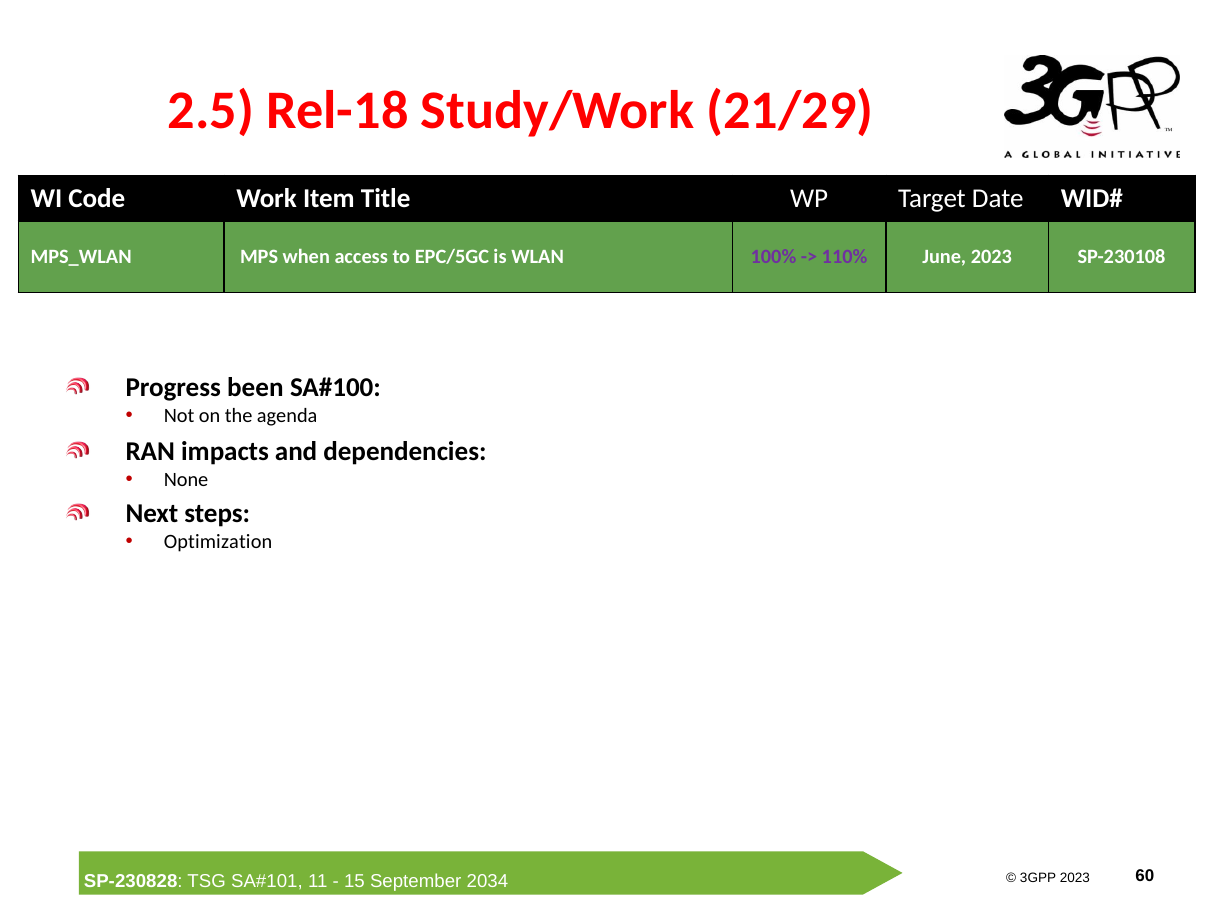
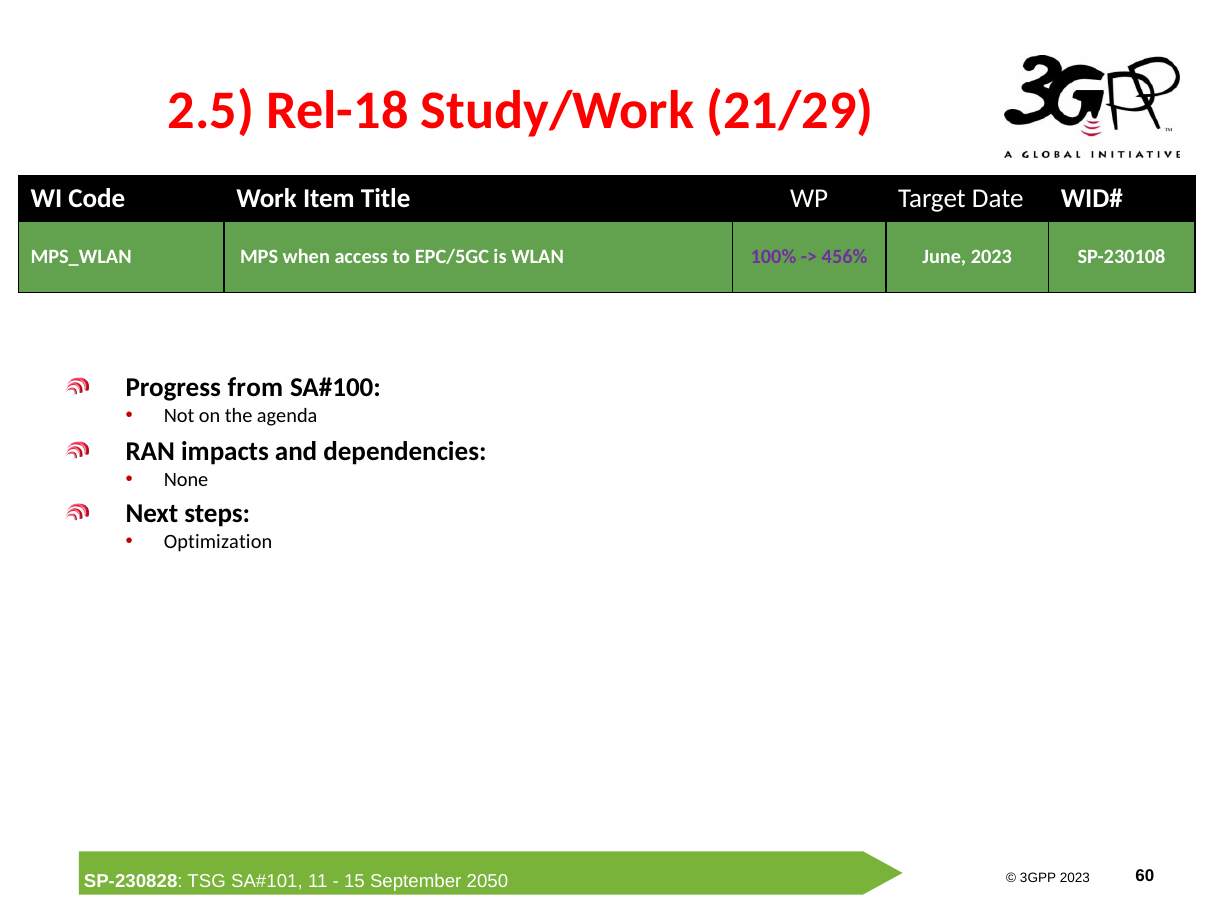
110%: 110% -> 456%
been: been -> from
2034: 2034 -> 2050
